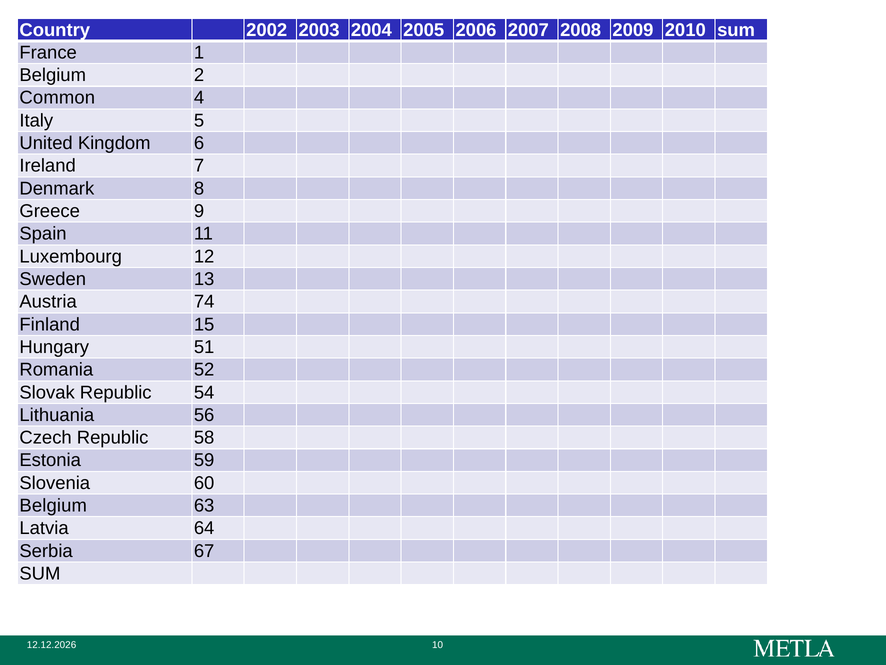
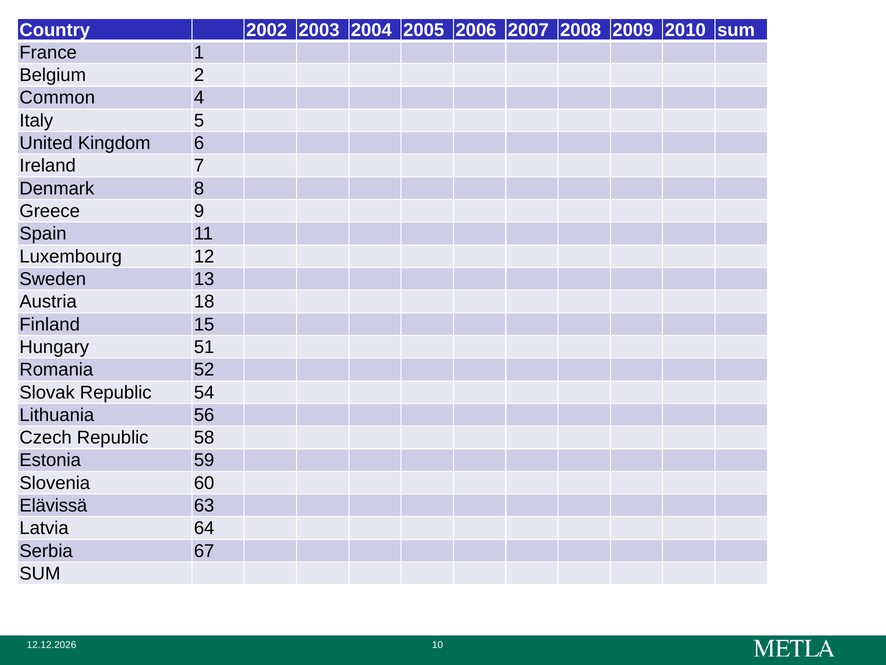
74: 74 -> 18
Belgium at (53, 505): Belgium -> Elävissä
